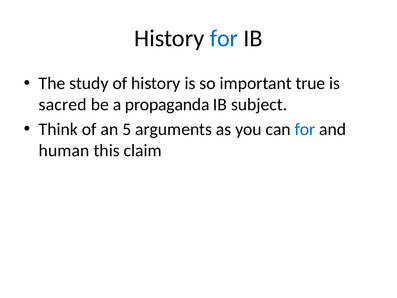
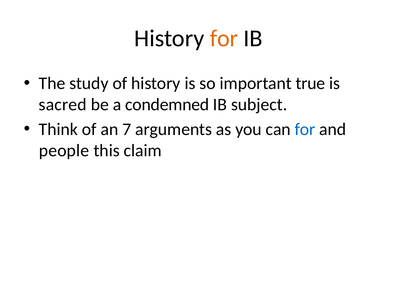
for at (224, 38) colour: blue -> orange
propaganda: propaganda -> condemned
5: 5 -> 7
human: human -> people
